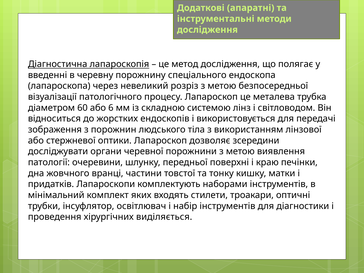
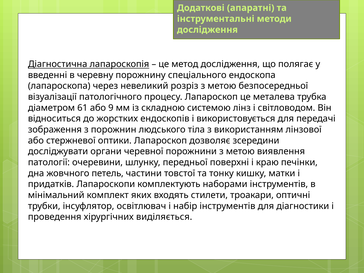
60: 60 -> 61
6: 6 -> 9
вранці: вранці -> петель
